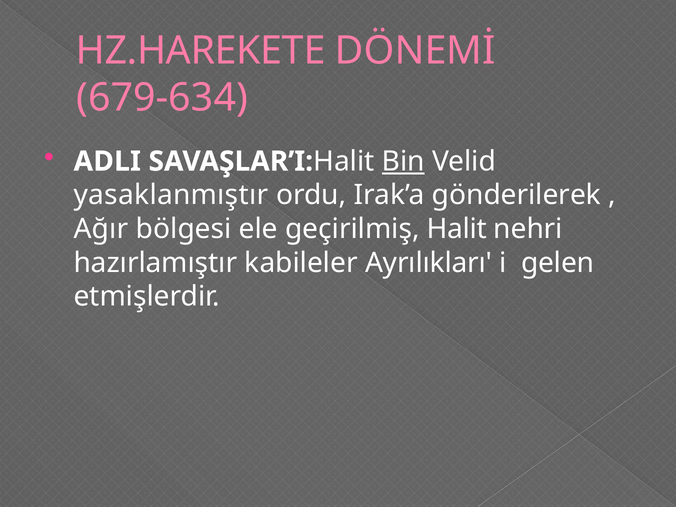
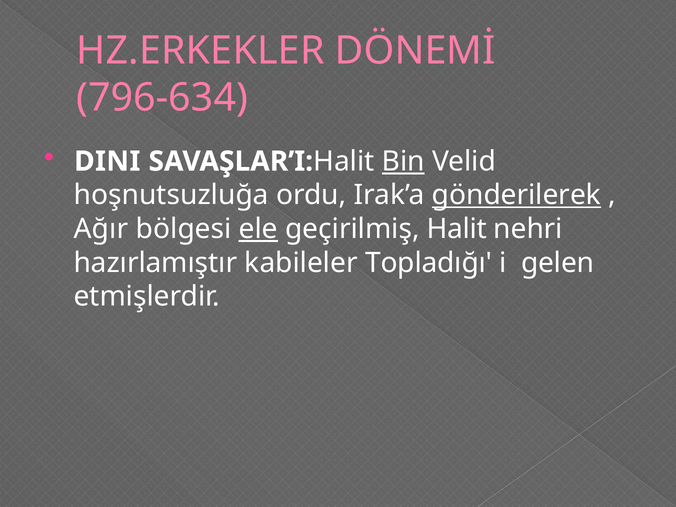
HZ.HAREKETE: HZ.HAREKETE -> HZ.ERKEKLER
679-634: 679-634 -> 796-634
ADLI: ADLI -> DINI
yasaklanmıştır: yasaklanmıştır -> hoşnutsuzluğa
gönderilerek underline: none -> present
ele underline: none -> present
Ayrılıkları: Ayrılıkları -> Topladığı
